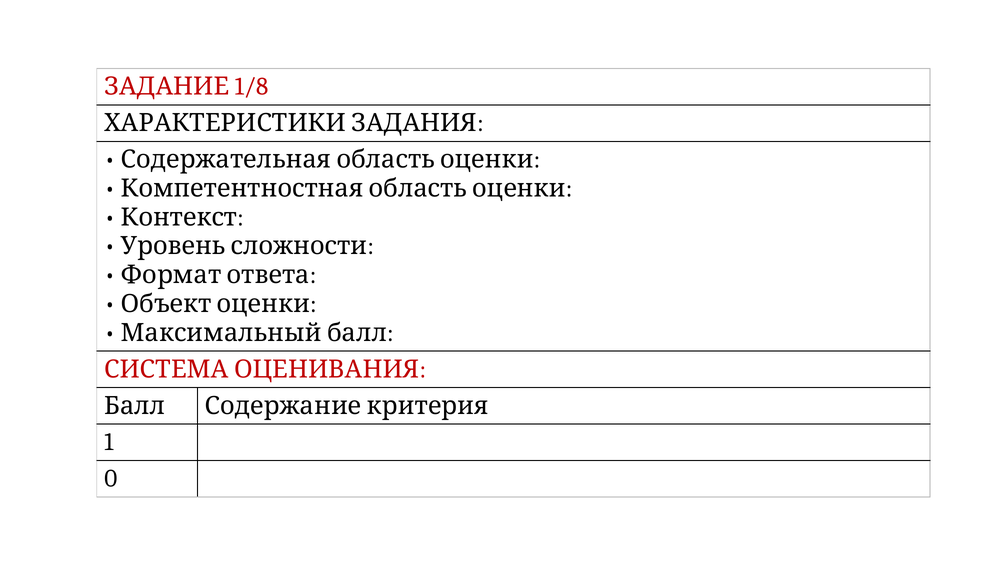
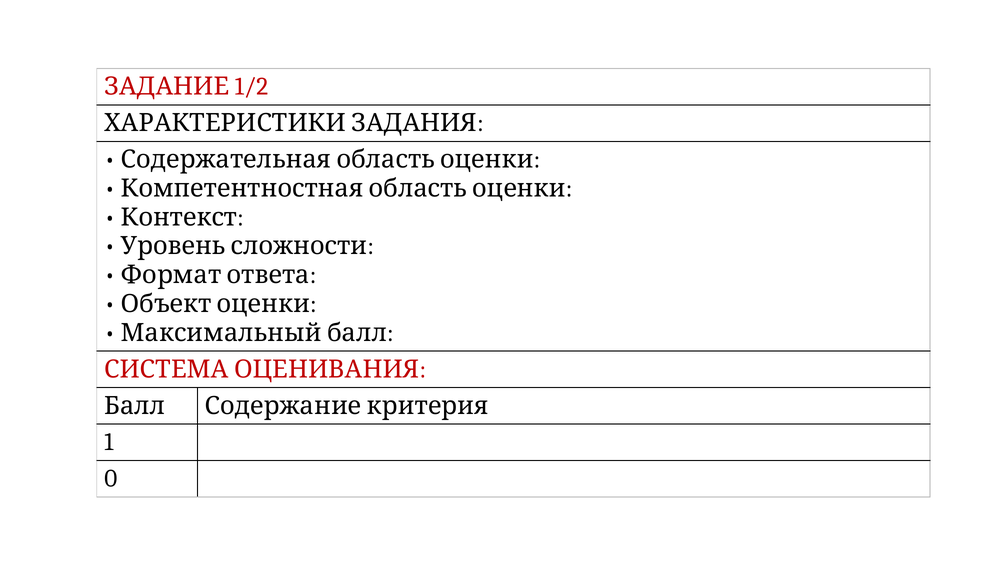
1/8: 1/8 -> 1/2
